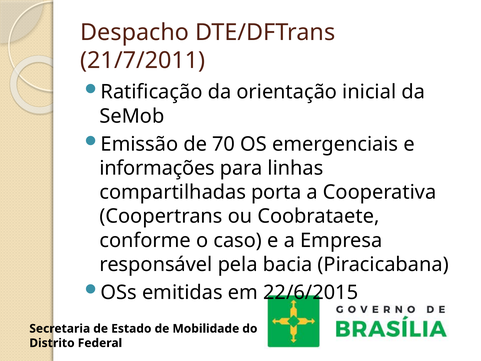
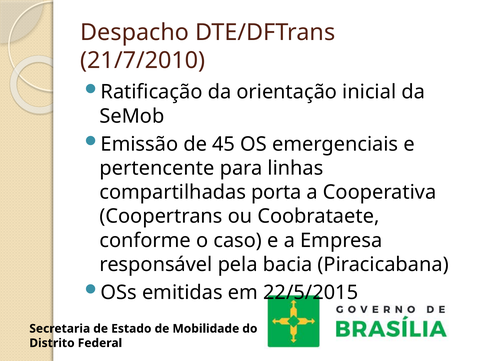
21/7/2011: 21/7/2011 -> 21/7/2010
70: 70 -> 45
informações: informações -> pertencente
22/6/2015: 22/6/2015 -> 22/5/2015
